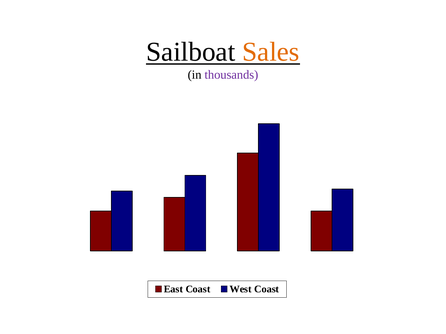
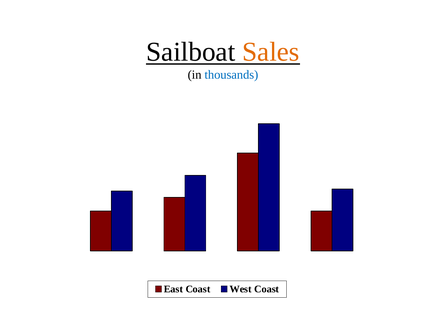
thousands colour: purple -> blue
